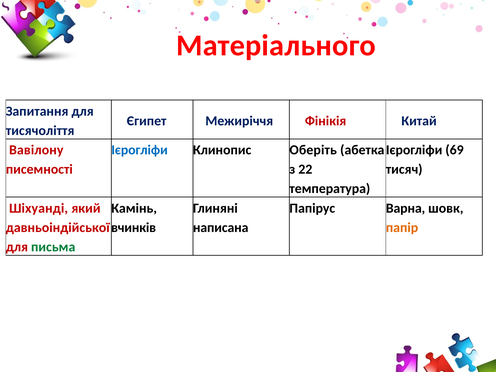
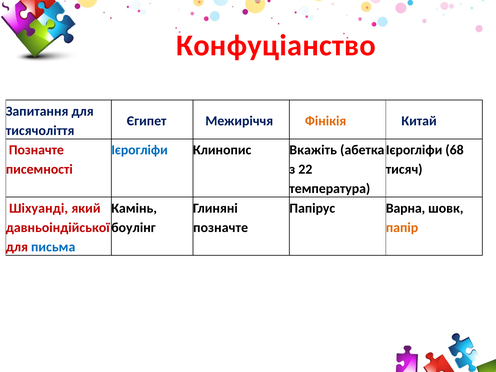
Матеріального: Матеріального -> Конфуціанство
Фінікія colour: red -> orange
Вавілону at (36, 150): Вавілону -> Позначте
Оберіть: Оберіть -> Вкажіть
69: 69 -> 68
вчинків: вчинків -> боулінг
написана at (221, 228): написана -> позначте
письма colour: green -> blue
